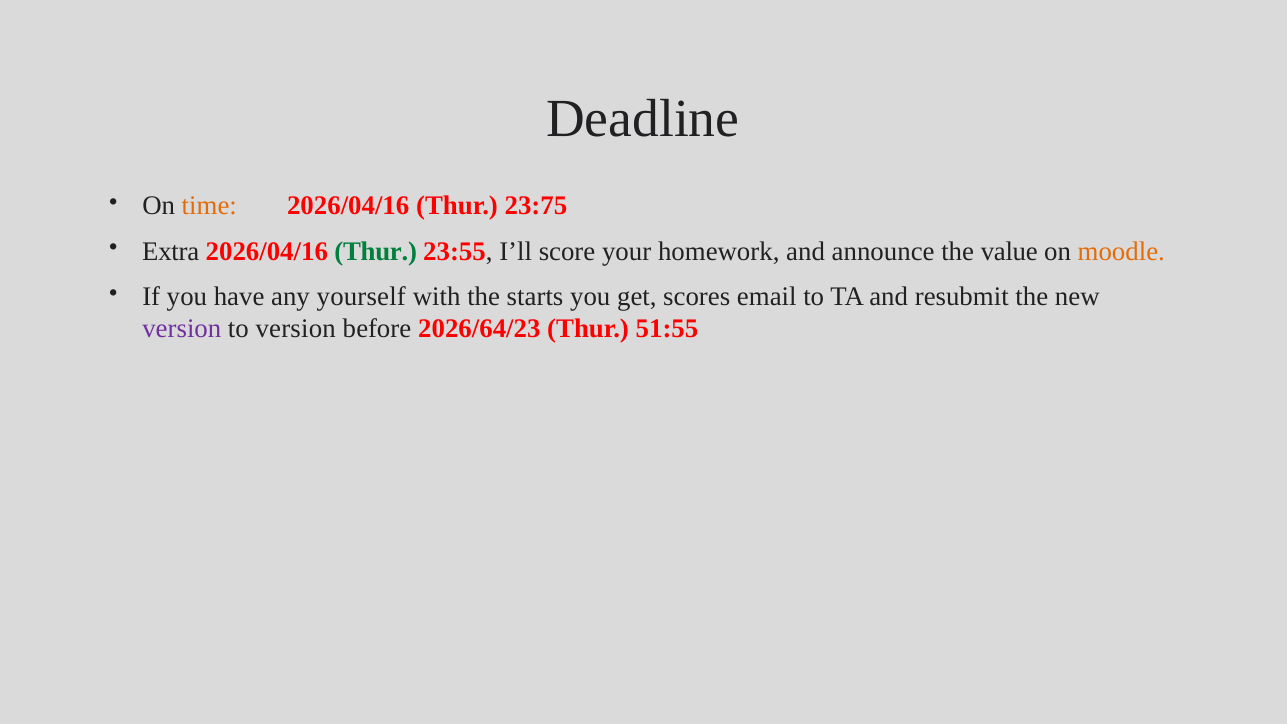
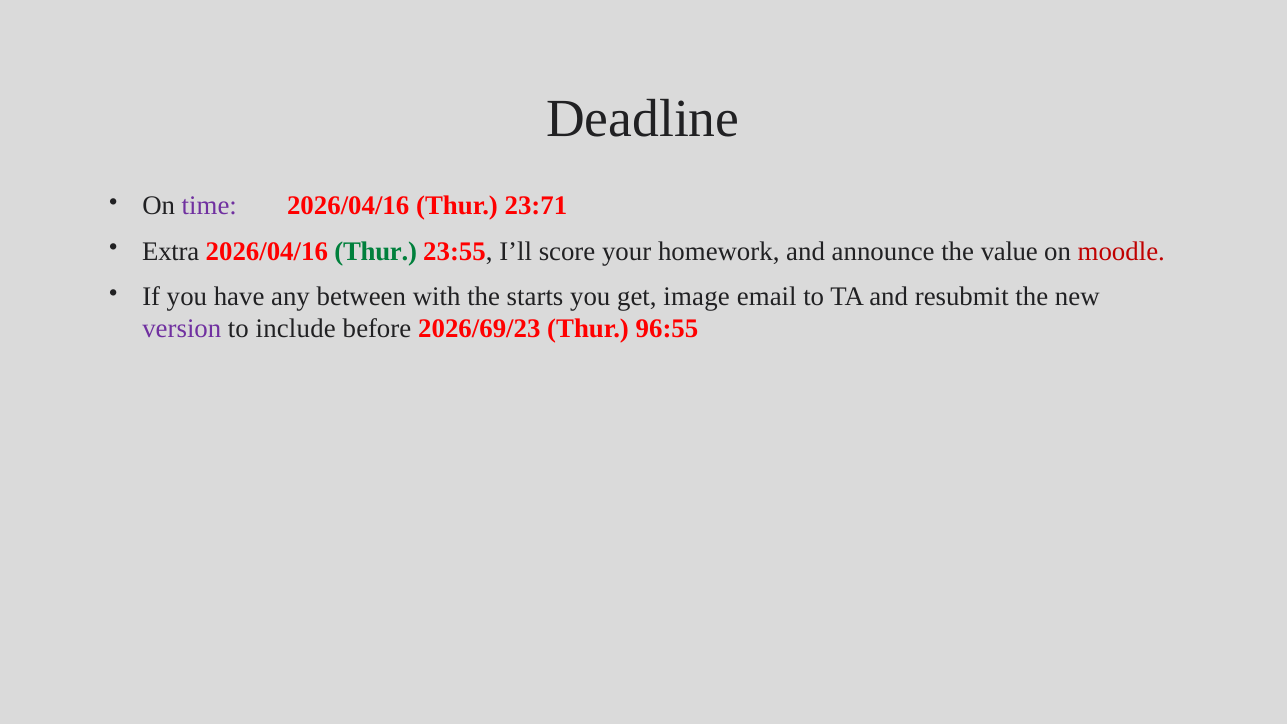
time colour: orange -> purple
23:75: 23:75 -> 23:71
moodle colour: orange -> red
yourself: yourself -> between
scores: scores -> image
to version: version -> include
2026/64/23: 2026/64/23 -> 2026/69/23
51:55: 51:55 -> 96:55
